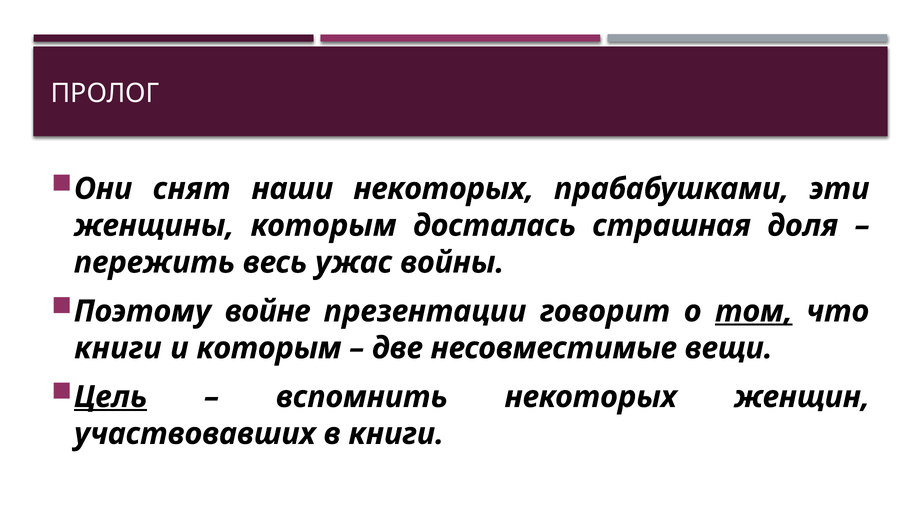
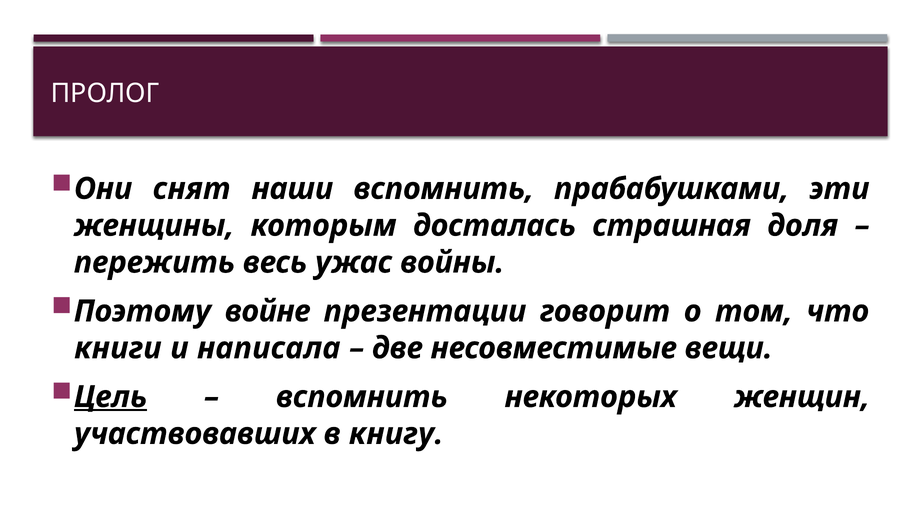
наши некоторых: некоторых -> вспомнить
том underline: present -> none
и которым: которым -> написала
в книги: книги -> книгу
